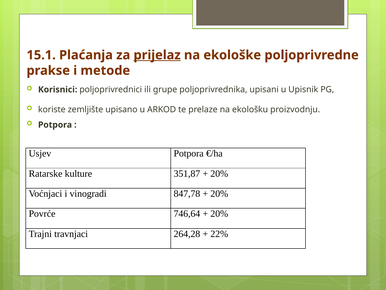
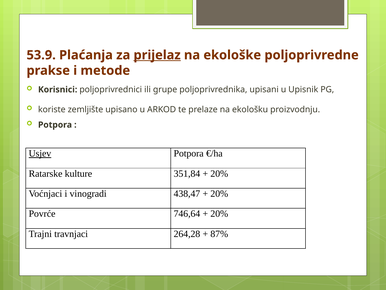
15.1: 15.1 -> 53.9
Usjev underline: none -> present
351,87: 351,87 -> 351,84
847,78: 847,78 -> 438,47
22%: 22% -> 87%
